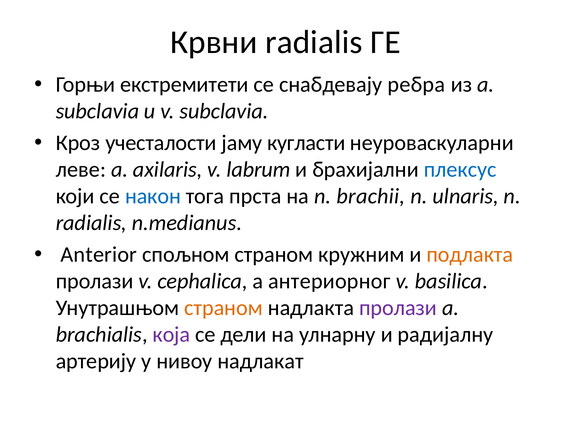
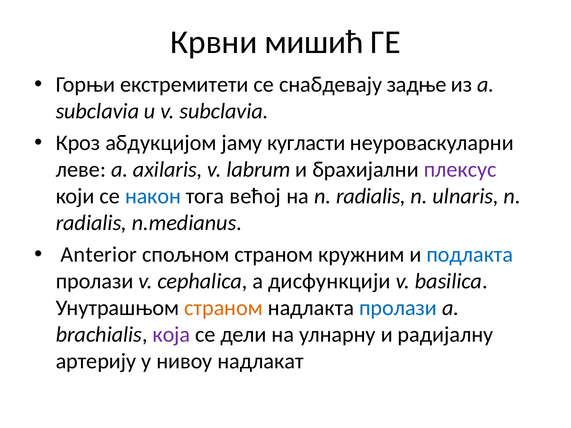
Крвни radialis: radialis -> мишић
ребра: ребра -> задње
учесталости: учесталости -> абдукцијом
плексус colour: blue -> purple
прста: прста -> већој
на n brachii: brachii -> radialis
подлакта colour: orange -> blue
антериорног: антериорног -> дисфункцији
пролази at (398, 308) colour: purple -> blue
